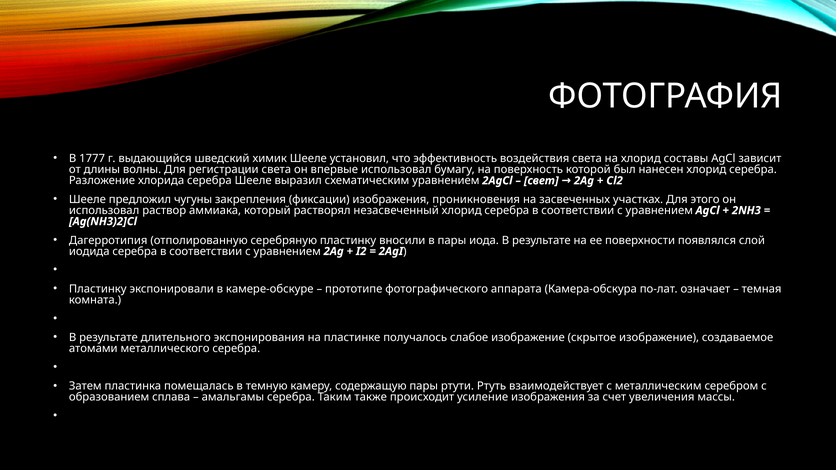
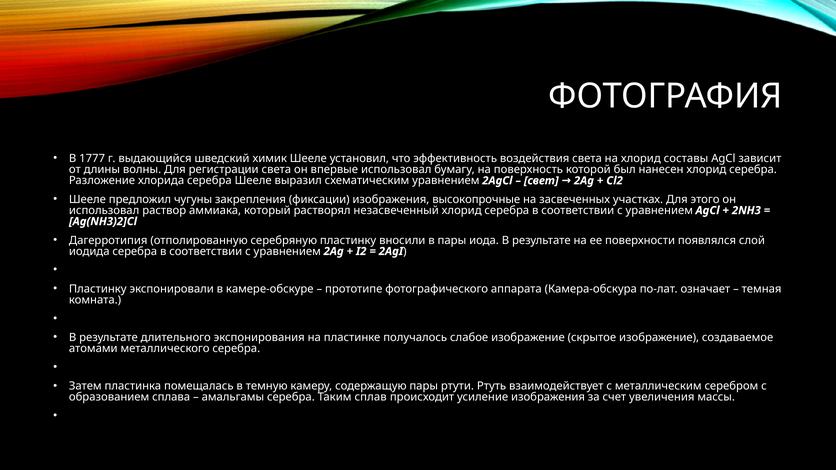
проникновения: проникновения -> высокопрочные
также: также -> сплав
